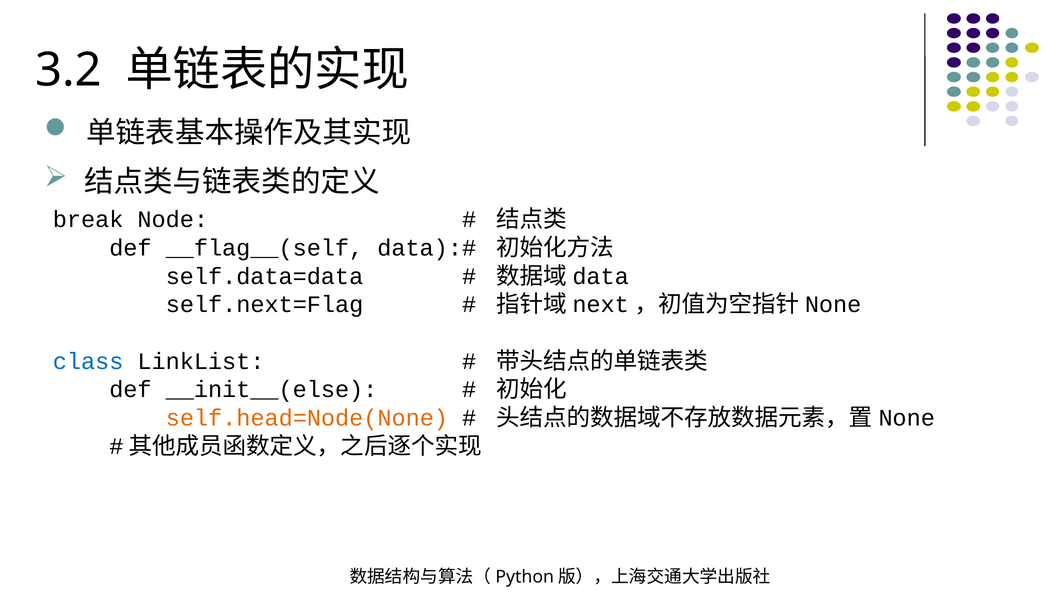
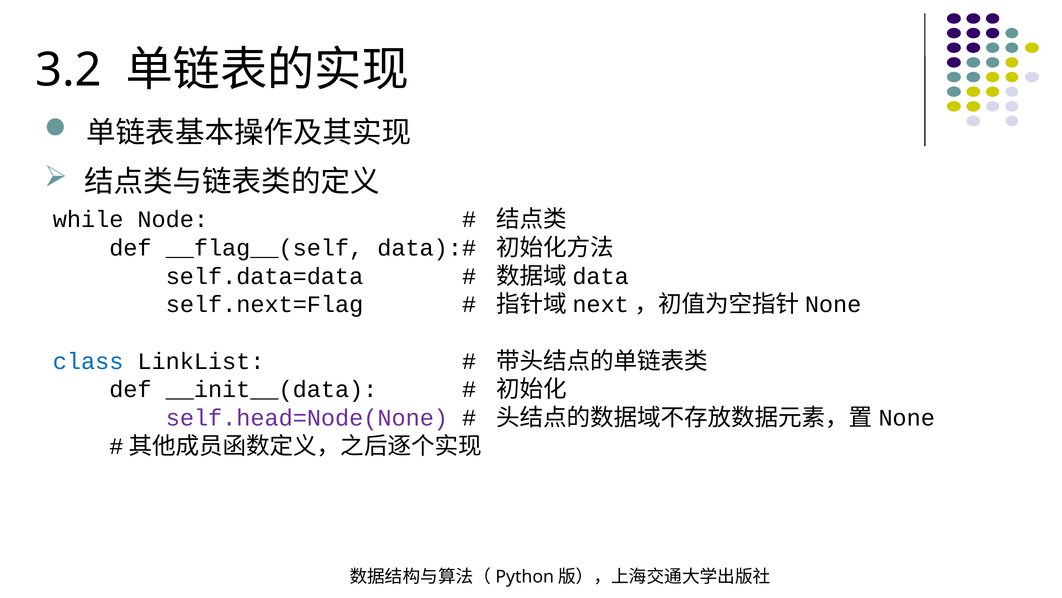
break: break -> while
__init__(else: __init__(else -> __init__(data
self.head=Node(None colour: orange -> purple
